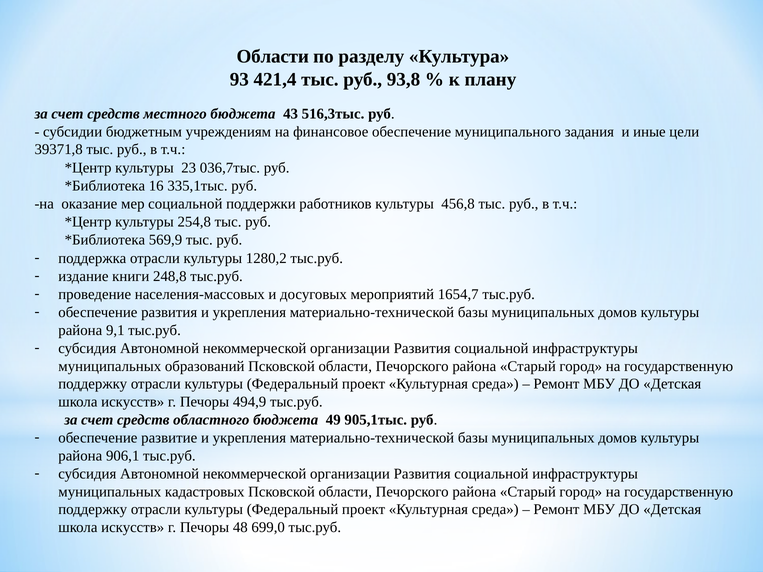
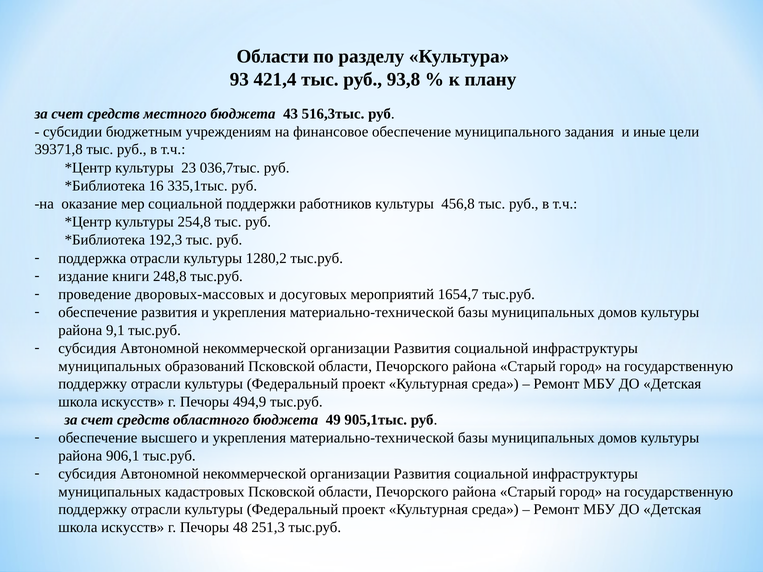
569,9: 569,9 -> 192,3
населения-массовых: населения-массовых -> дворовых-массовых
развитие: развитие -> высшего
699,0: 699,0 -> 251,3
